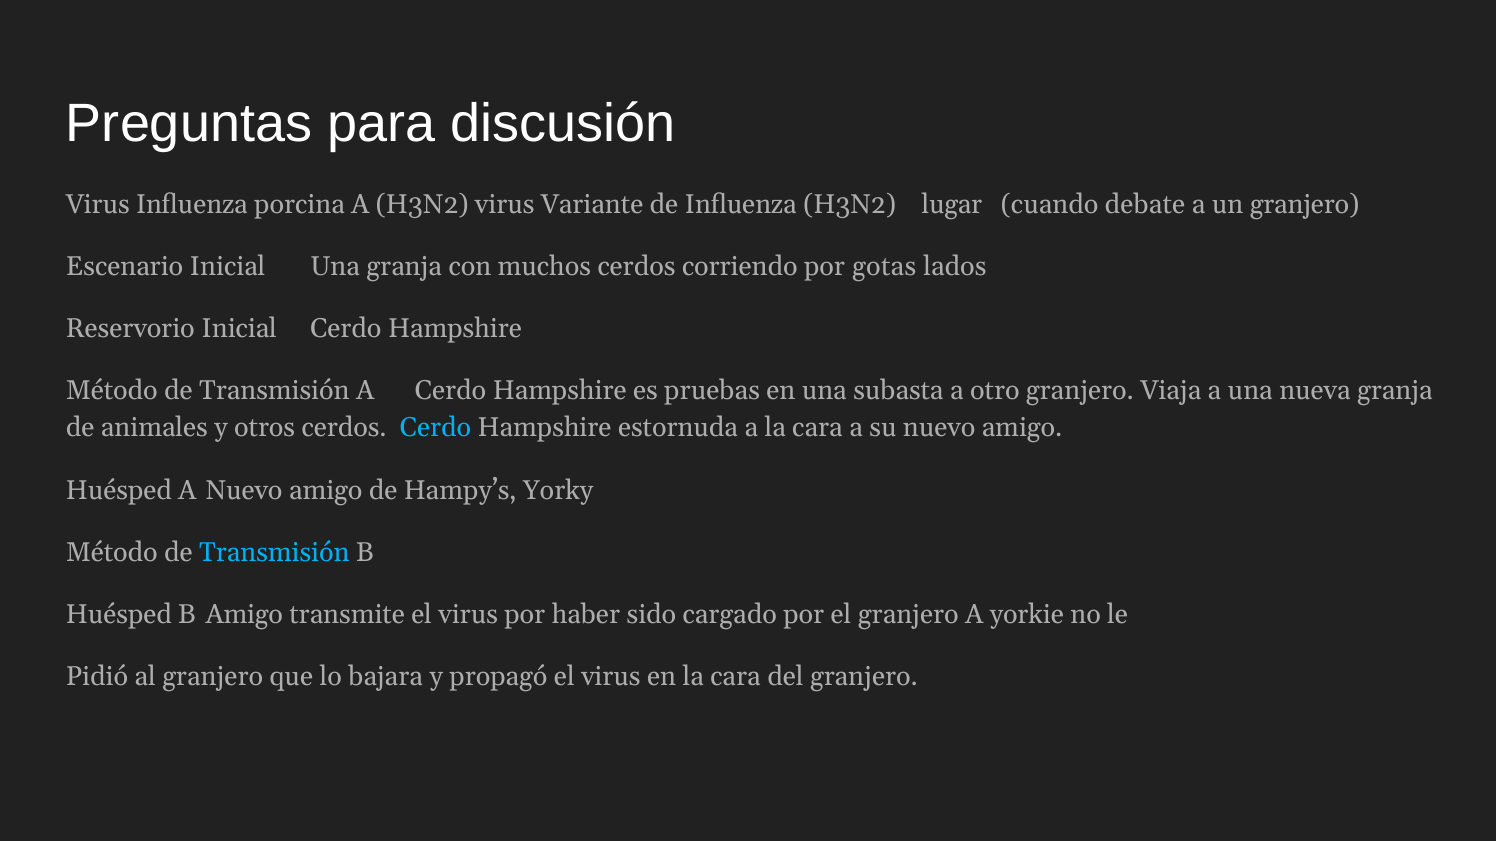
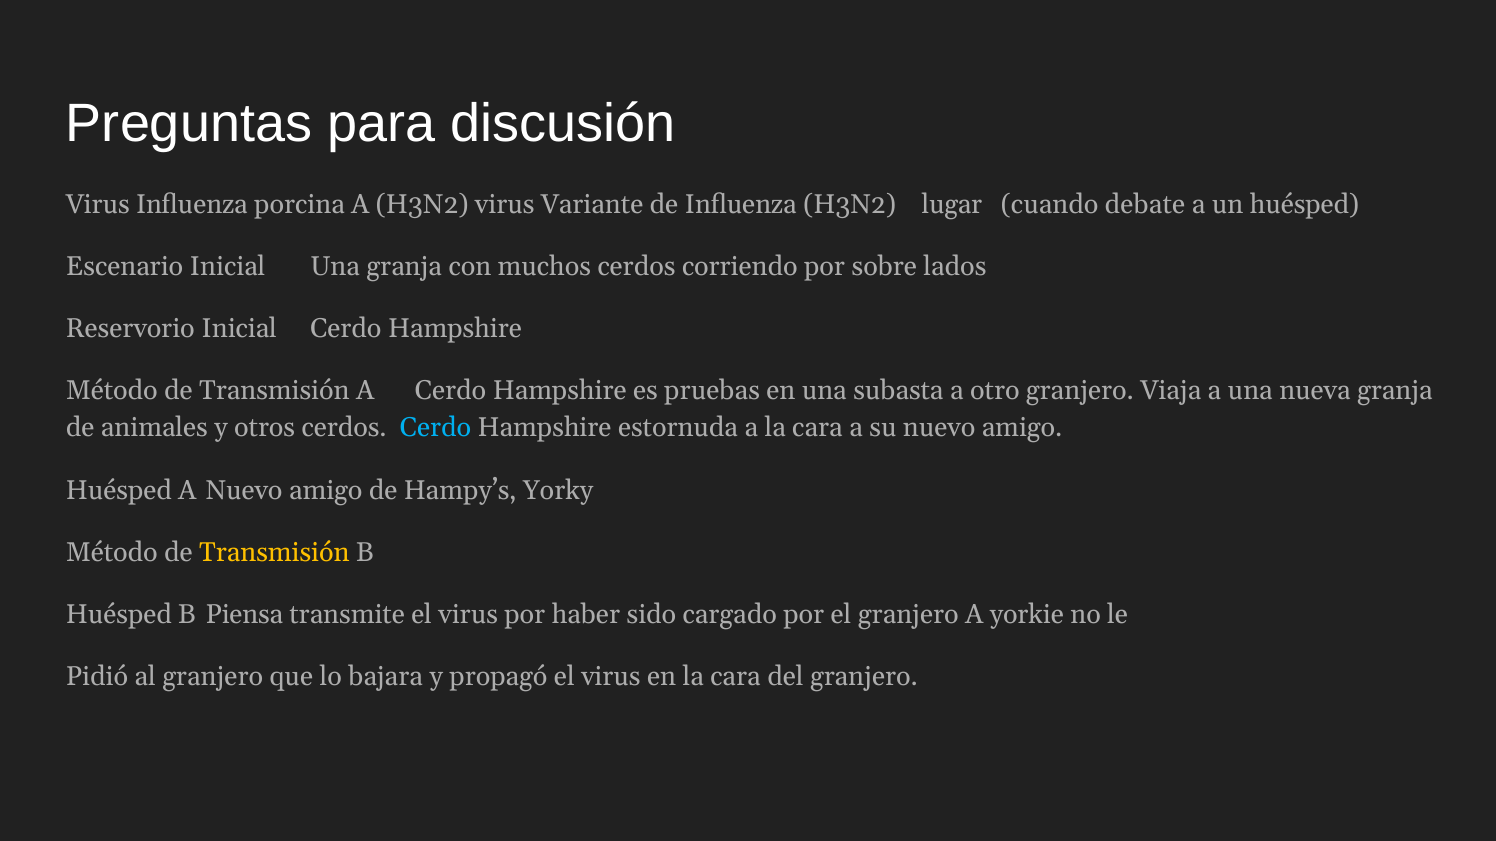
un granjero: granjero -> huésped
gotas: gotas -> sobre
Transmisión at (274, 553) colour: light blue -> yellow
B Amigo: Amigo -> Piensa
